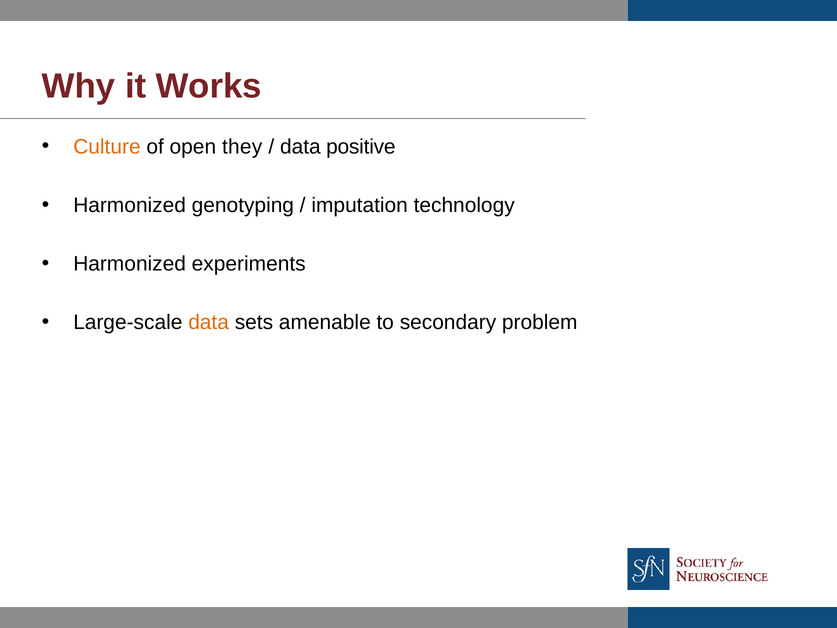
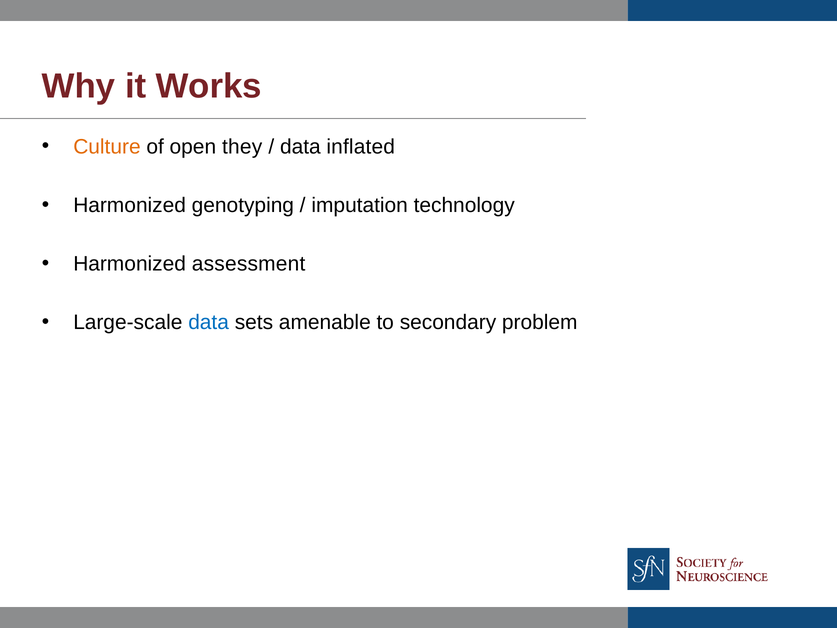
positive: positive -> inflated
experiments: experiments -> assessment
data at (209, 322) colour: orange -> blue
